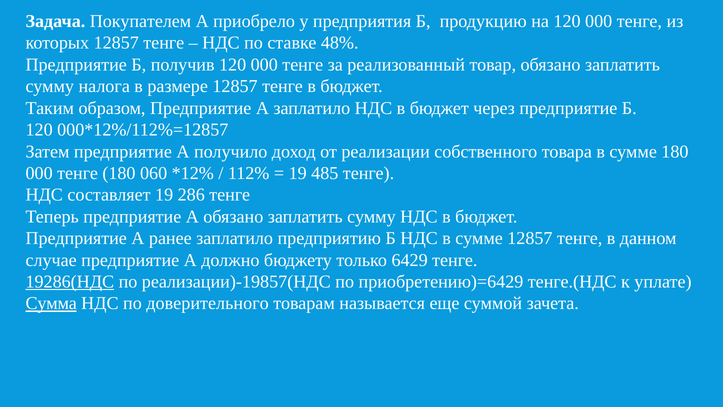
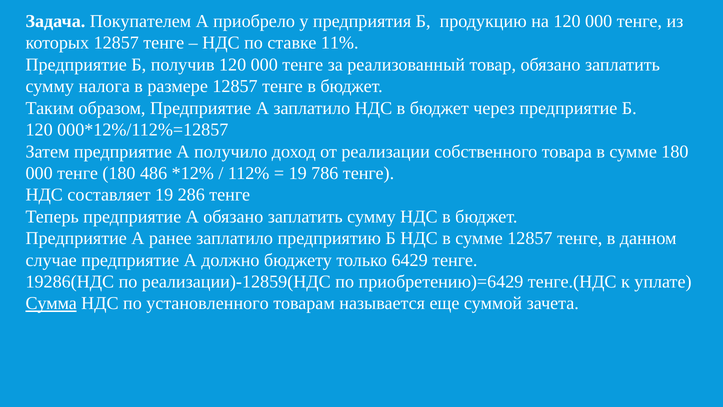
48%: 48% -> 11%
060: 060 -> 486
485: 485 -> 786
19286(НДС underline: present -> none
реализации)-19857(НДС: реализации)-19857(НДС -> реализации)-12859(НДС
доверительного: доверительного -> установленного
